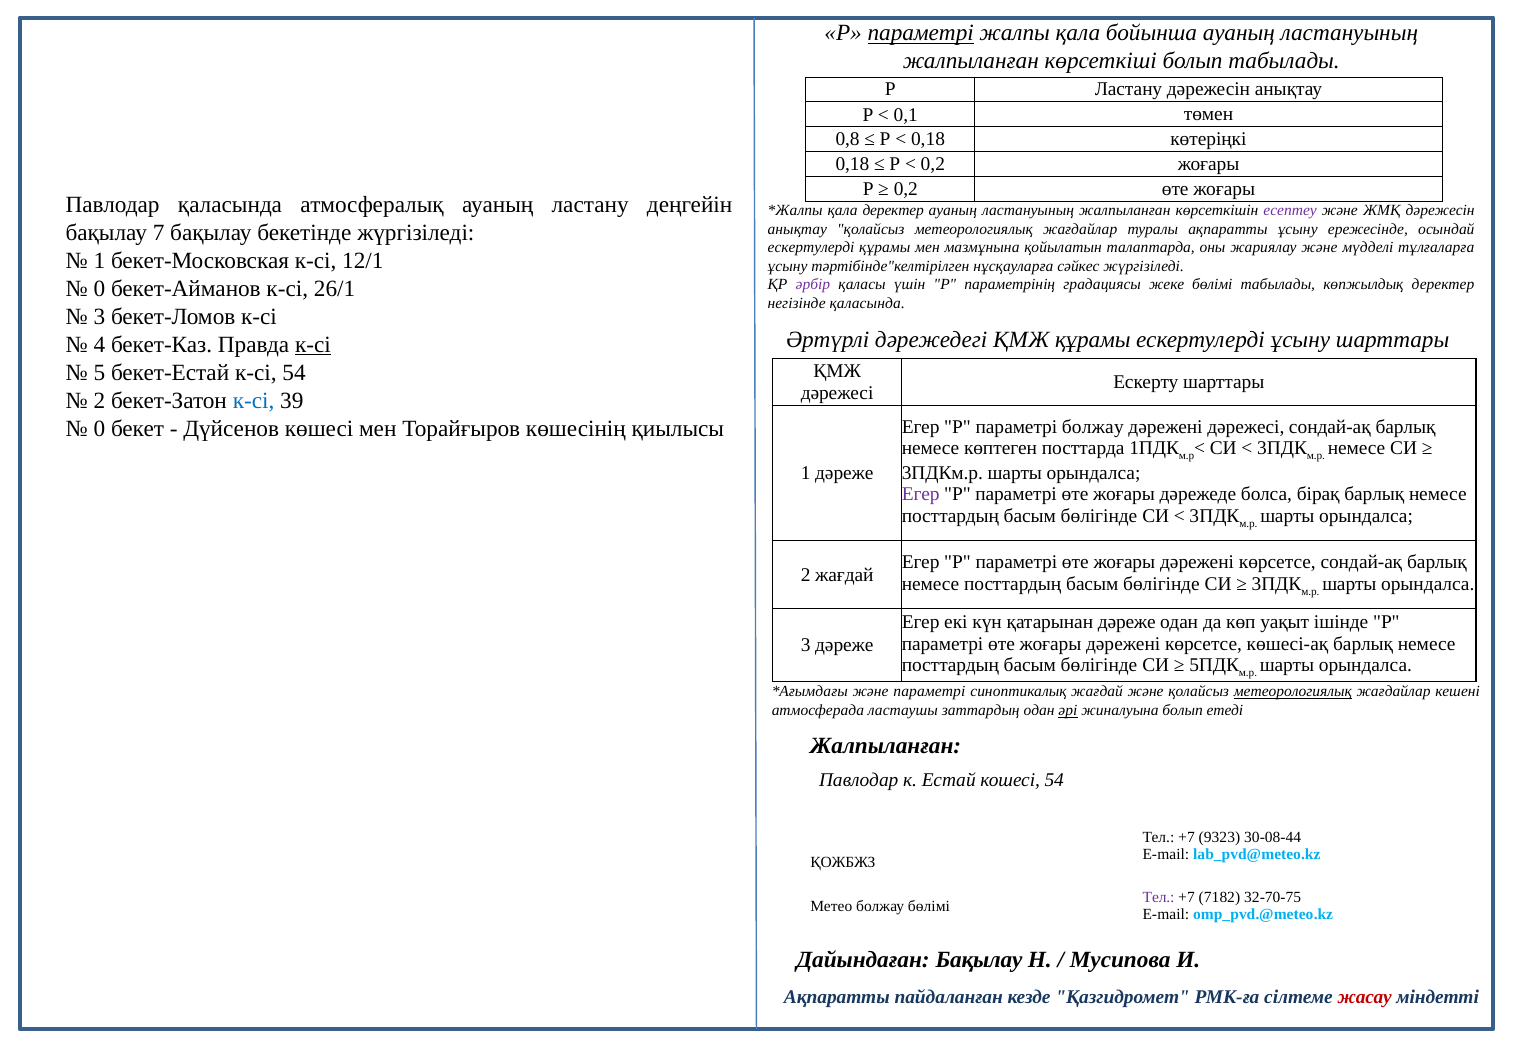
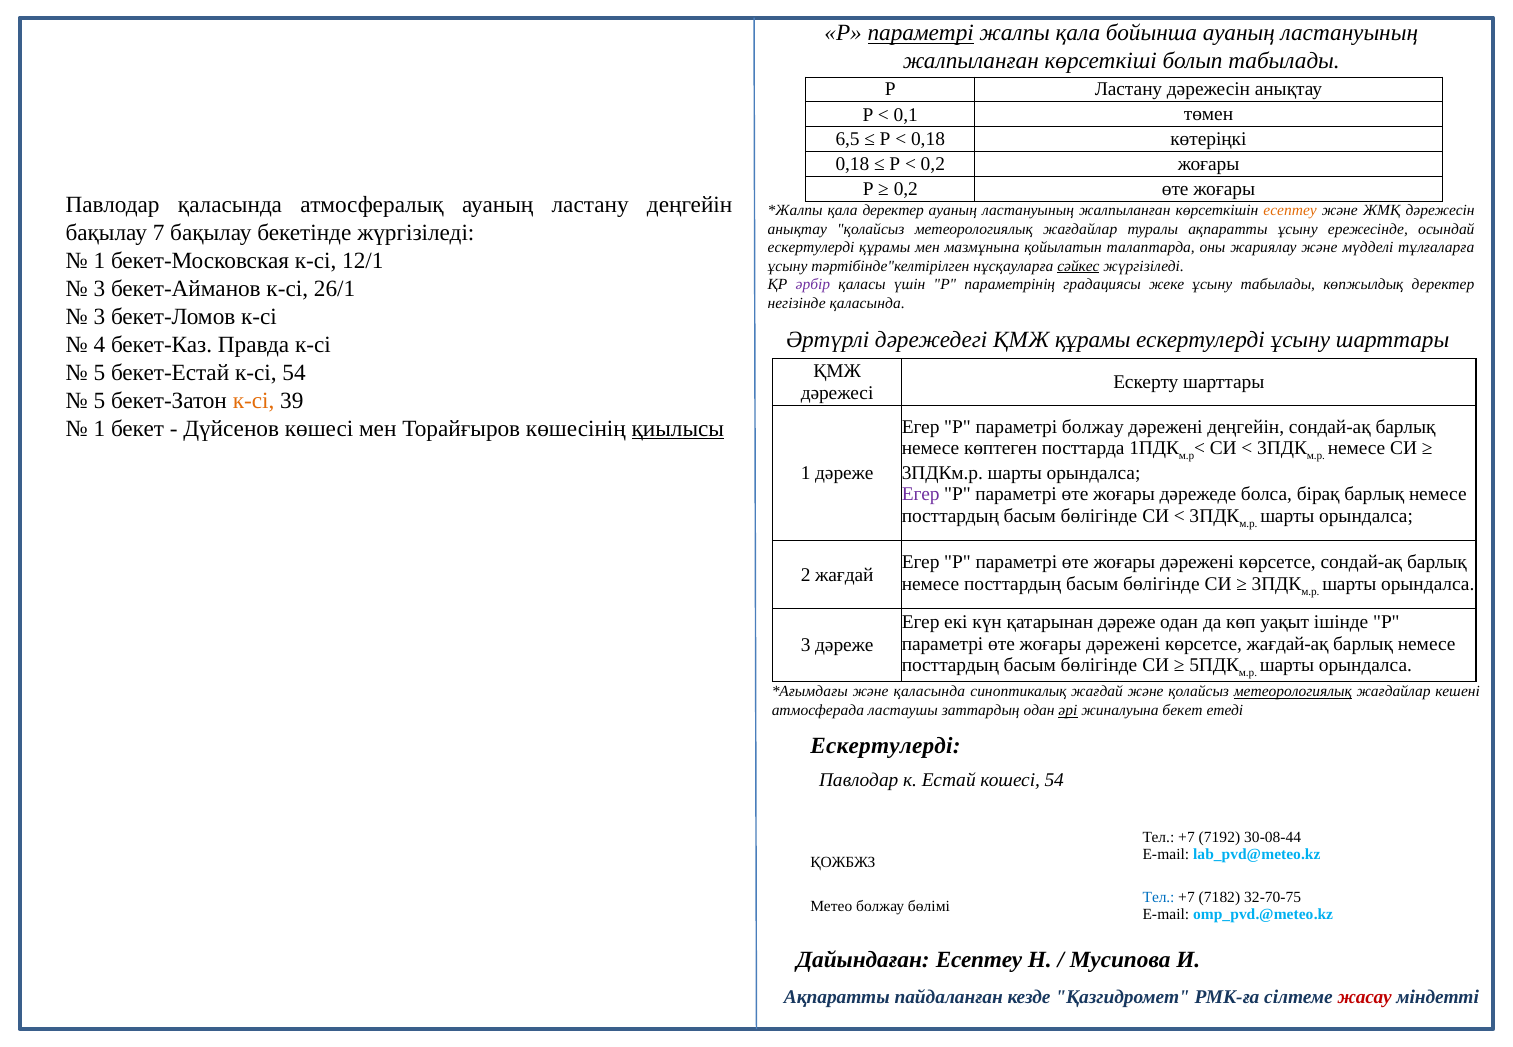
0,8: 0,8 -> 6,5
есептеу at (1290, 211) colour: purple -> orange
сәйкес underline: none -> present
жеке бөлімі: бөлімі -> ұсыну
0 at (99, 289): 0 -> 3
к-сі at (313, 345) underline: present -> none
2 at (99, 401): 2 -> 5
к-сі at (254, 401) colour: blue -> orange
0 at (99, 429): 0 -> 1
қиылысы underline: none -> present
дәрежені дәрежесі: дәрежесі -> деңгейін
көшесі-ақ: көшесі-ақ -> жағдай-ақ
және параметрі: параметрі -> қаласында
жиналуына болып: болып -> бекет
Жалпыланған at (886, 746): Жалпыланған -> Ескертулерді
9323: 9323 -> 7192
Тел at (1159, 898) colour: purple -> blue
Дайындаған Бақылау: Бақылау -> Есептеу
